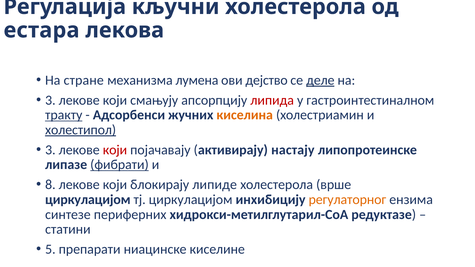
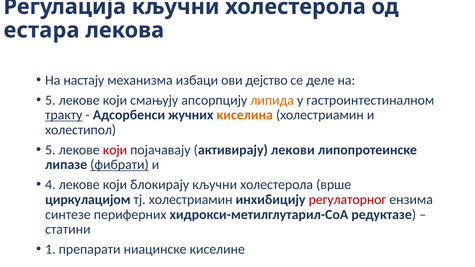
стране: стране -> настају
лумена: лумена -> избаци
деле underline: present -> none
3 at (50, 100): 3 -> 5
липида colour: red -> orange
холестипол underline: present -> none
3 at (50, 150): 3 -> 5
настају: настају -> лекови
8: 8 -> 4
блокирају липиде: липиде -> кључни
тј циркулацијом: циркулацијом -> холестриамин
регулаторног colour: orange -> red
5: 5 -> 1
